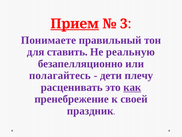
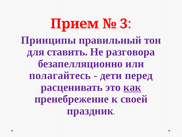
Прием underline: present -> none
Понимаете: Понимаете -> Принципы
реальную: реальную -> разговора
плечу: плечу -> перед
